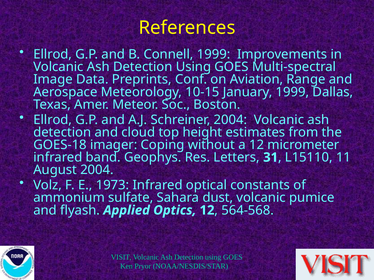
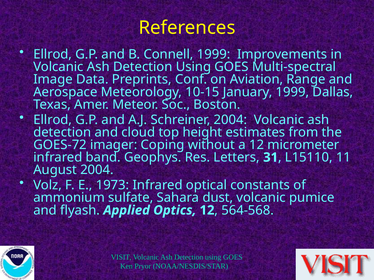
GOES-18: GOES-18 -> GOES-72
